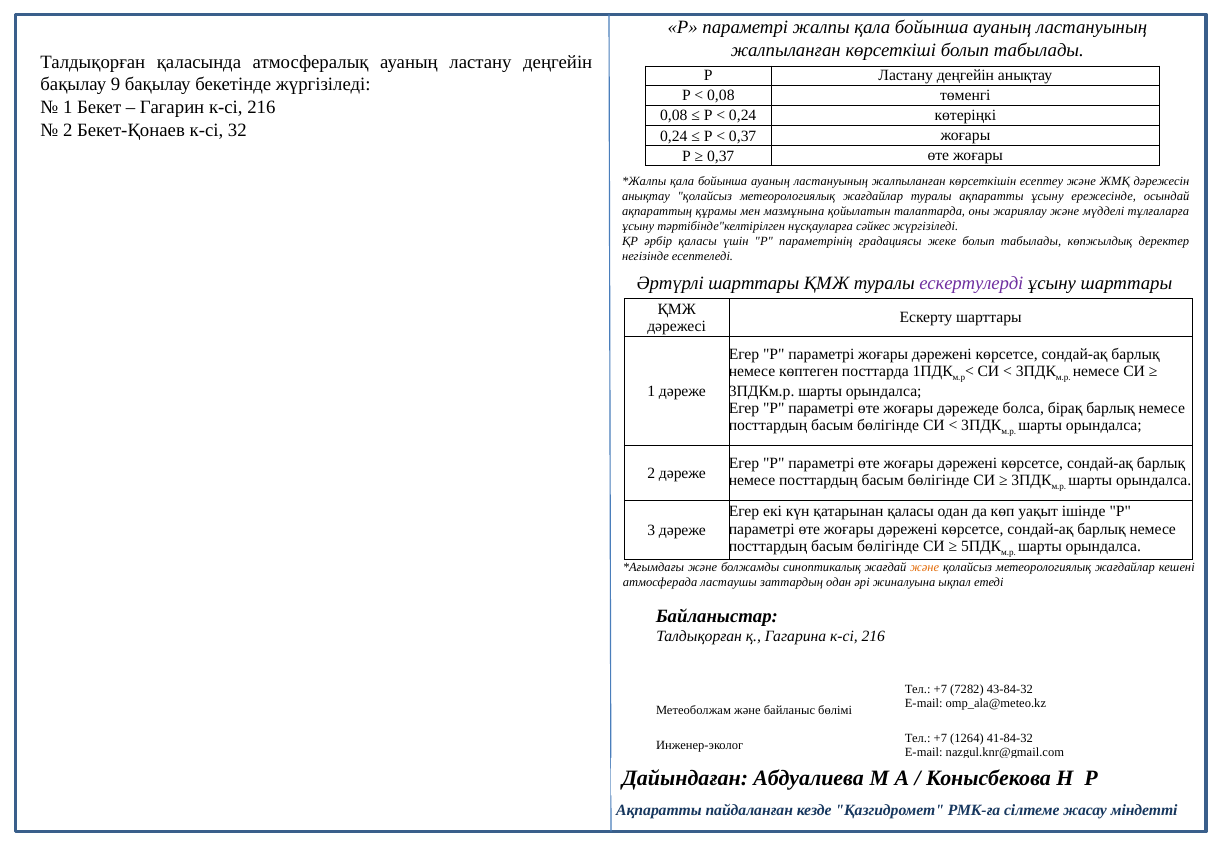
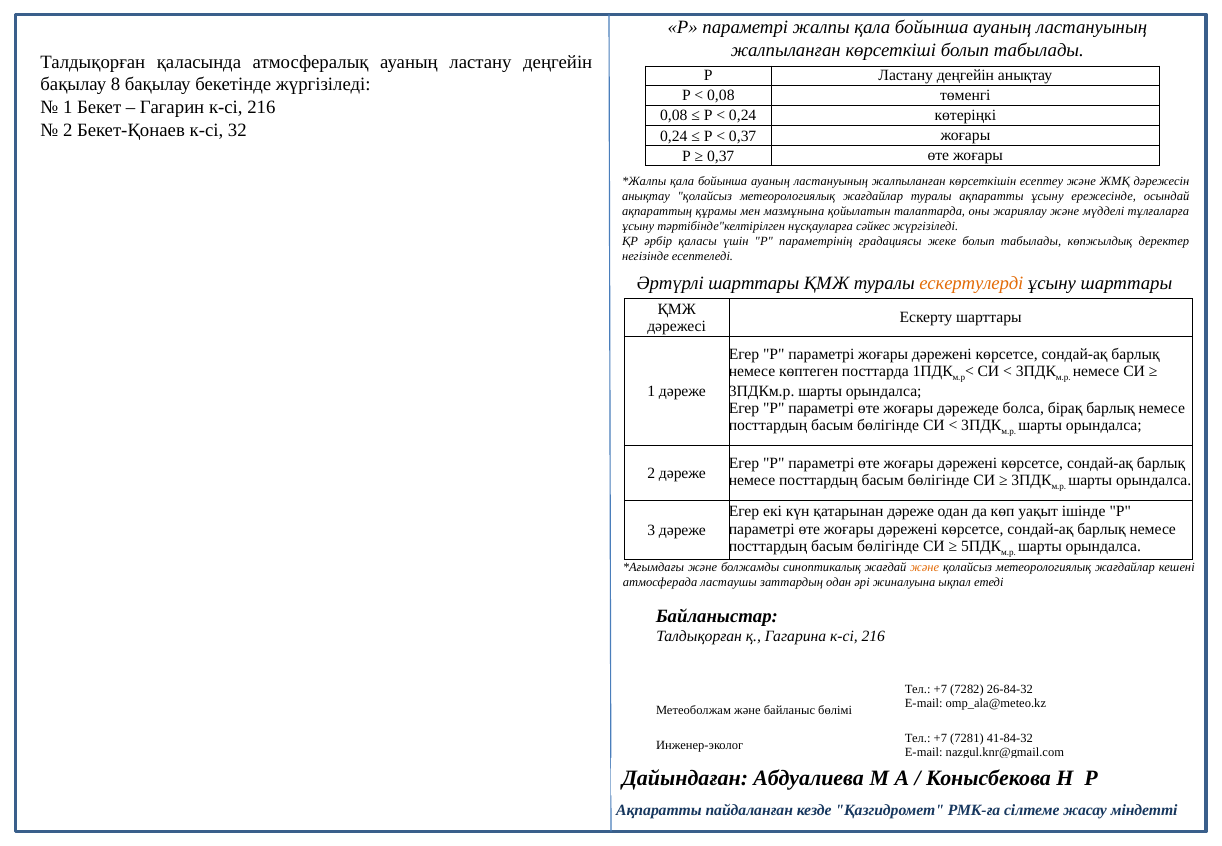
9: 9 -> 8
ескертулерді colour: purple -> orange
қатарынан қаласы: қаласы -> дәреже
43-84-32: 43-84-32 -> 26-84-32
1264: 1264 -> 7281
